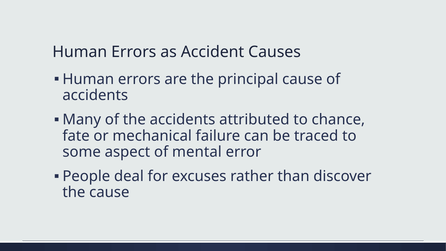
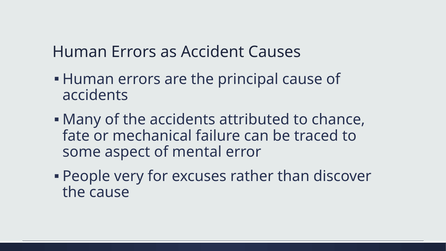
deal: deal -> very
